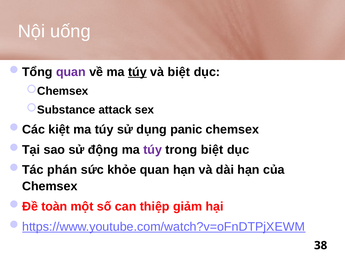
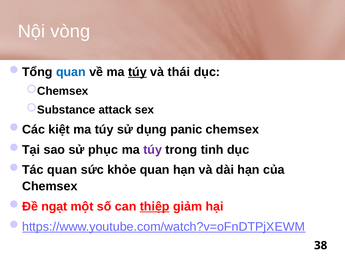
uống: uống -> vòng
quan at (71, 72) colour: purple -> blue
và biệt: biệt -> thái
động: động -> phục
trong biệt: biệt -> tinh
phán at (62, 170): phán -> quan
toàn: toàn -> ngạt
thiệp underline: none -> present
